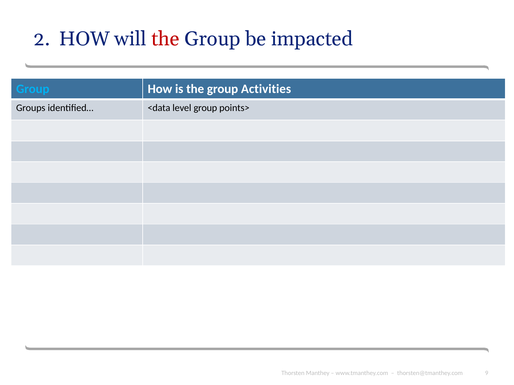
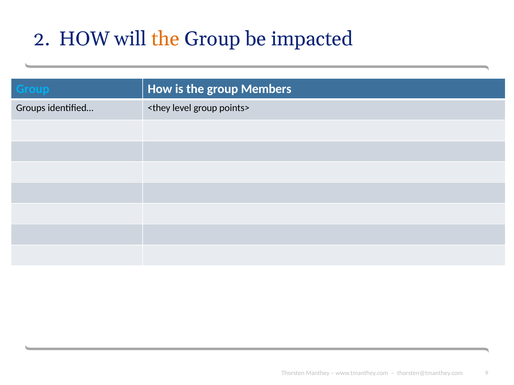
the at (165, 39) colour: red -> orange
Activities: Activities -> Members
<data: <data -> <they
